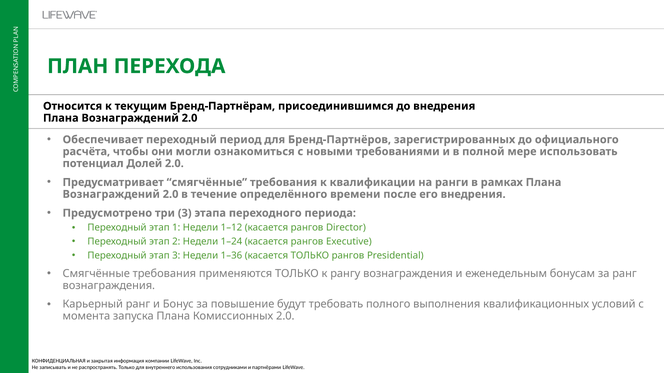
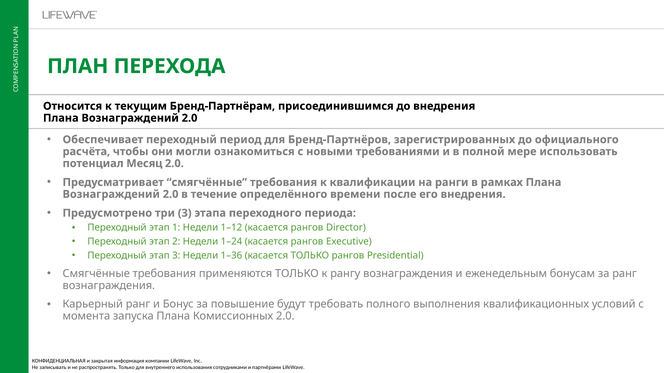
Долей: Долей -> Месяц
